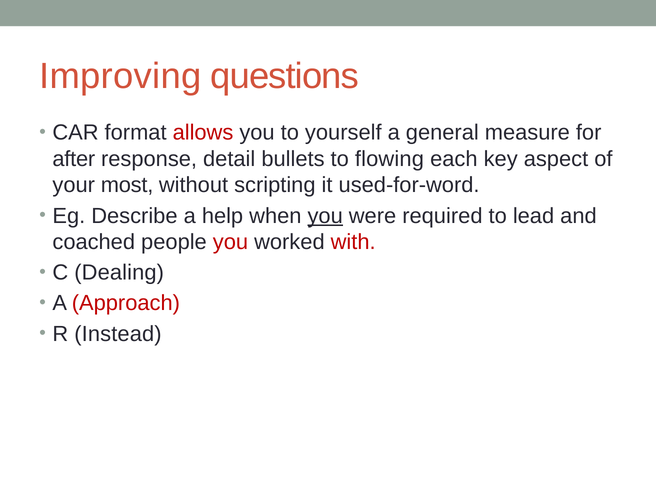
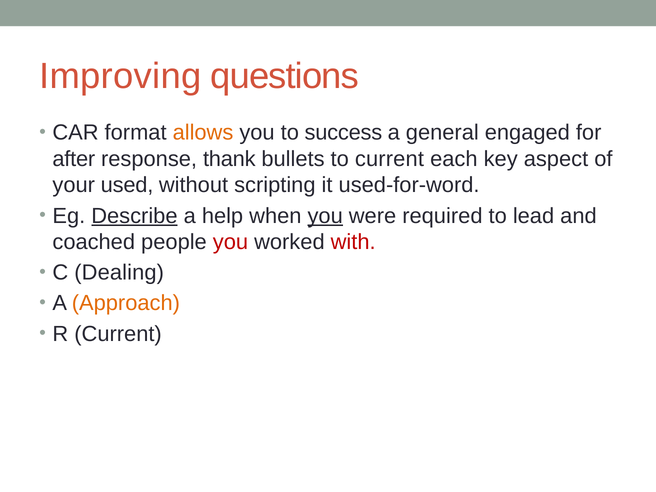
allows colour: red -> orange
yourself: yourself -> success
measure: measure -> engaged
detail: detail -> thank
to flowing: flowing -> current
most: most -> used
Describe underline: none -> present
Approach colour: red -> orange
R Instead: Instead -> Current
